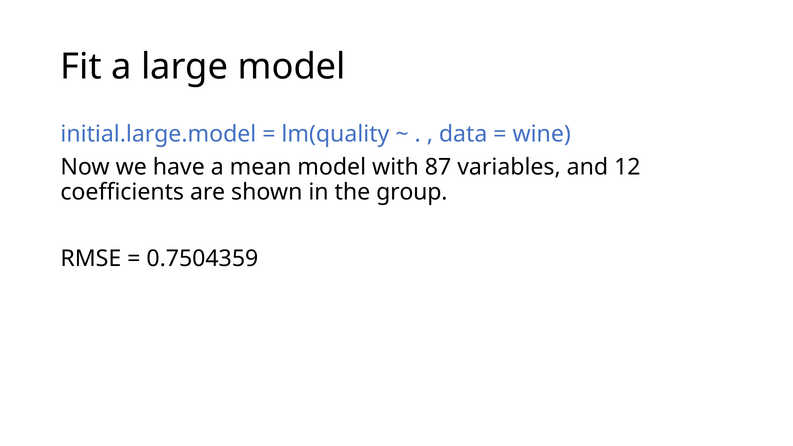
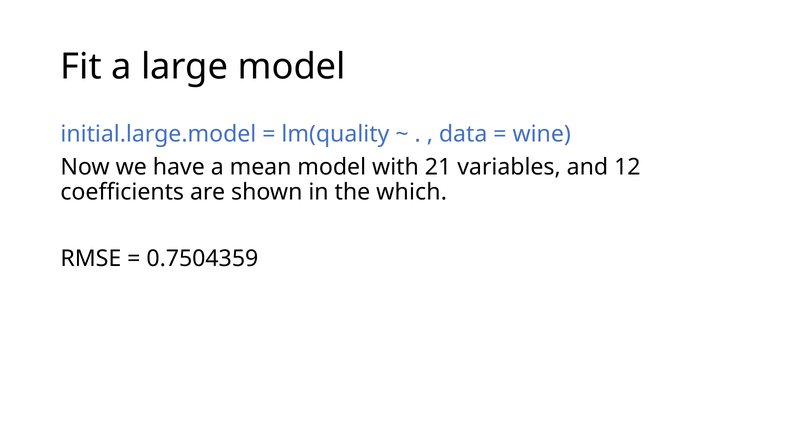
87: 87 -> 21
group: group -> which
